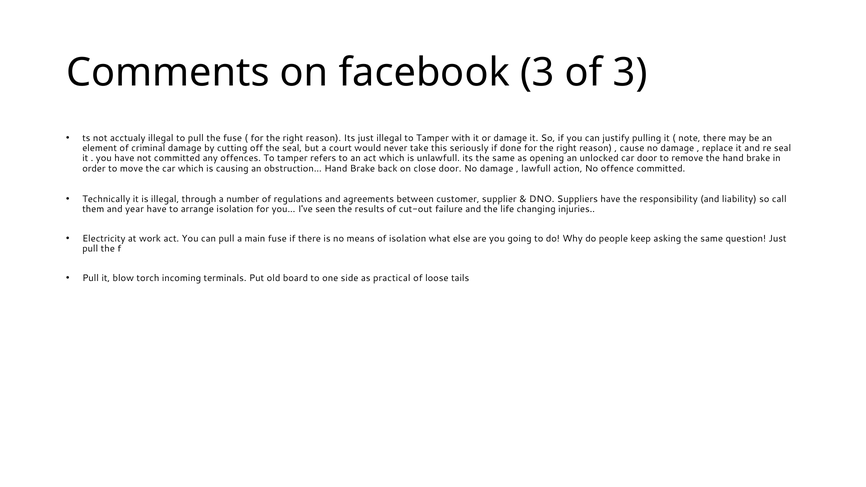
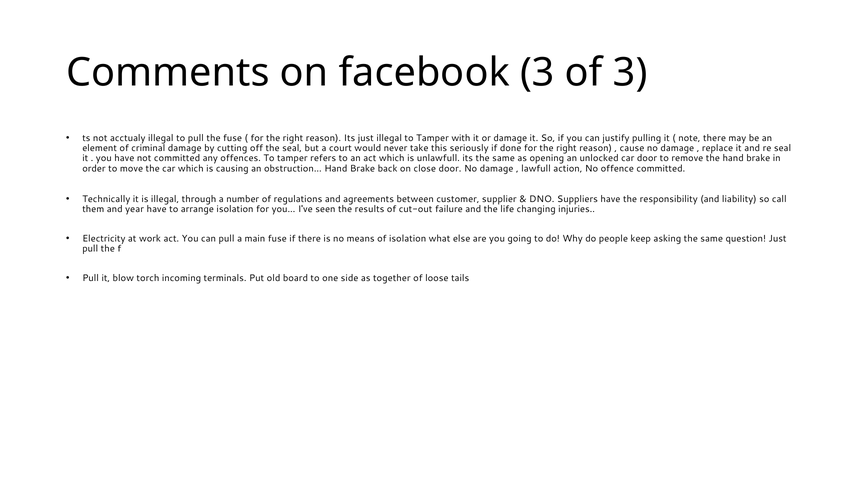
practical: practical -> together
